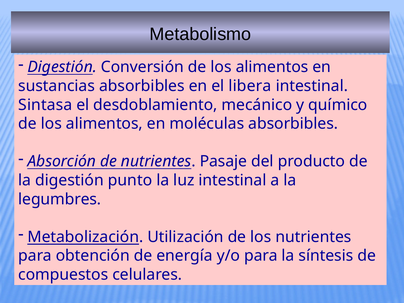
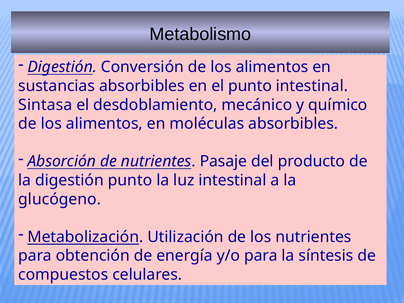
el libera: libera -> punto
legumbres: legumbres -> glucógeno
